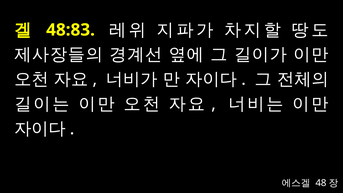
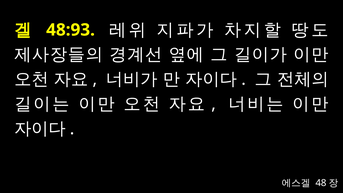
48:83: 48:83 -> 48:93
